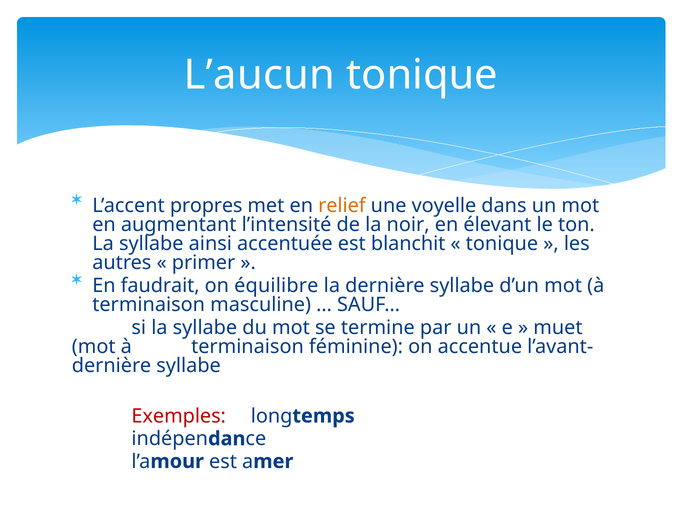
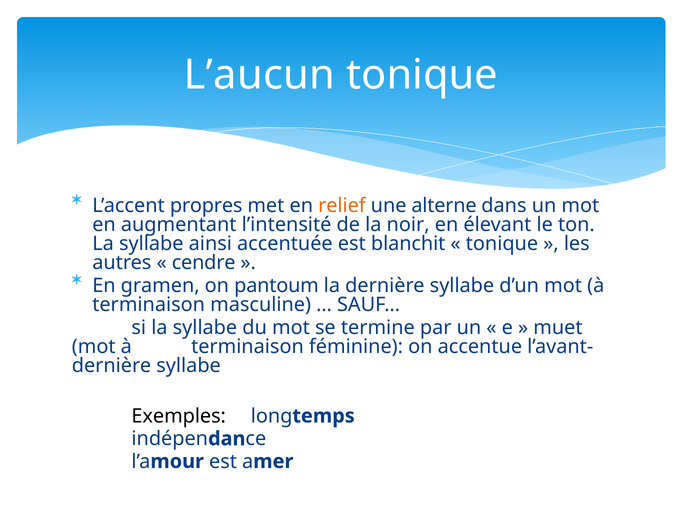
voyelle: voyelle -> alterne
primer: primer -> cendre
faudrait: faudrait -> gramen
équilibre: équilibre -> pantoum
Exemples colour: red -> black
